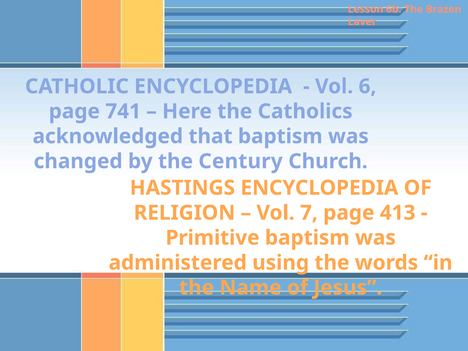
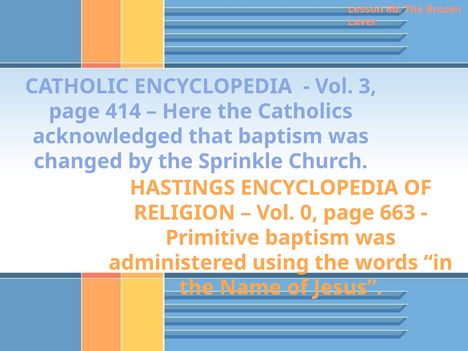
6: 6 -> 3
741: 741 -> 414
Century: Century -> Sprinkle
7: 7 -> 0
413: 413 -> 663
